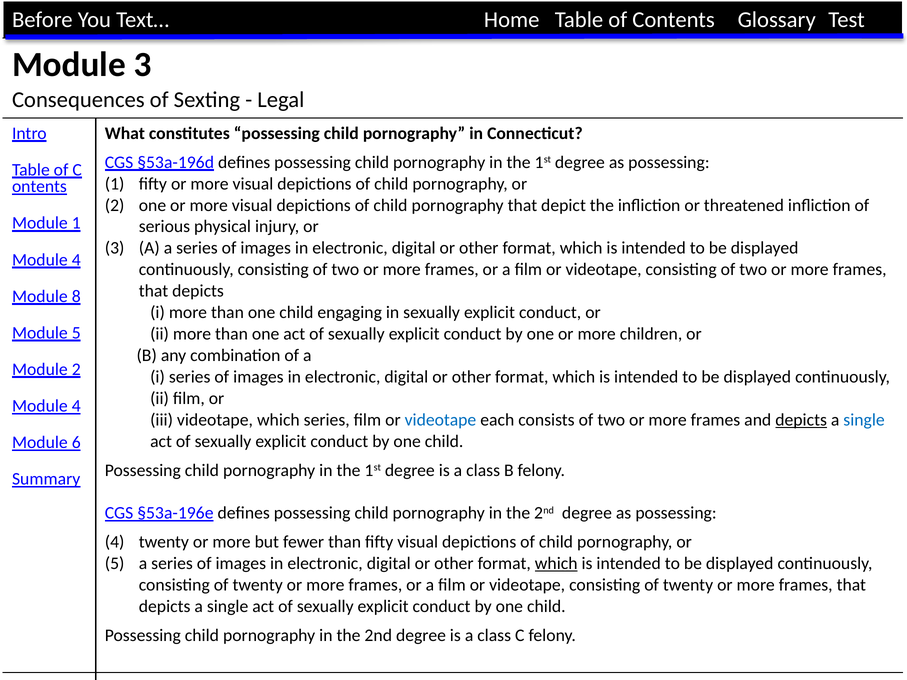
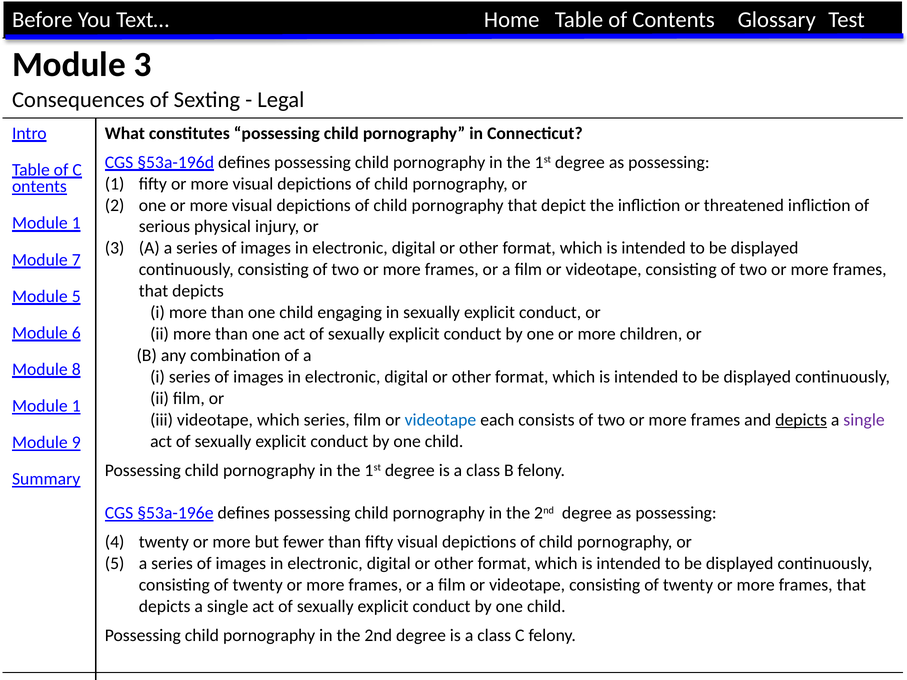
4 at (76, 260): 4 -> 7
Module 8: 8 -> 5
Module 5: 5 -> 6
Module 2: 2 -> 8
4 at (76, 406): 4 -> 1
single at (864, 420) colour: blue -> purple
6: 6 -> 9
which at (556, 564) underline: present -> none
